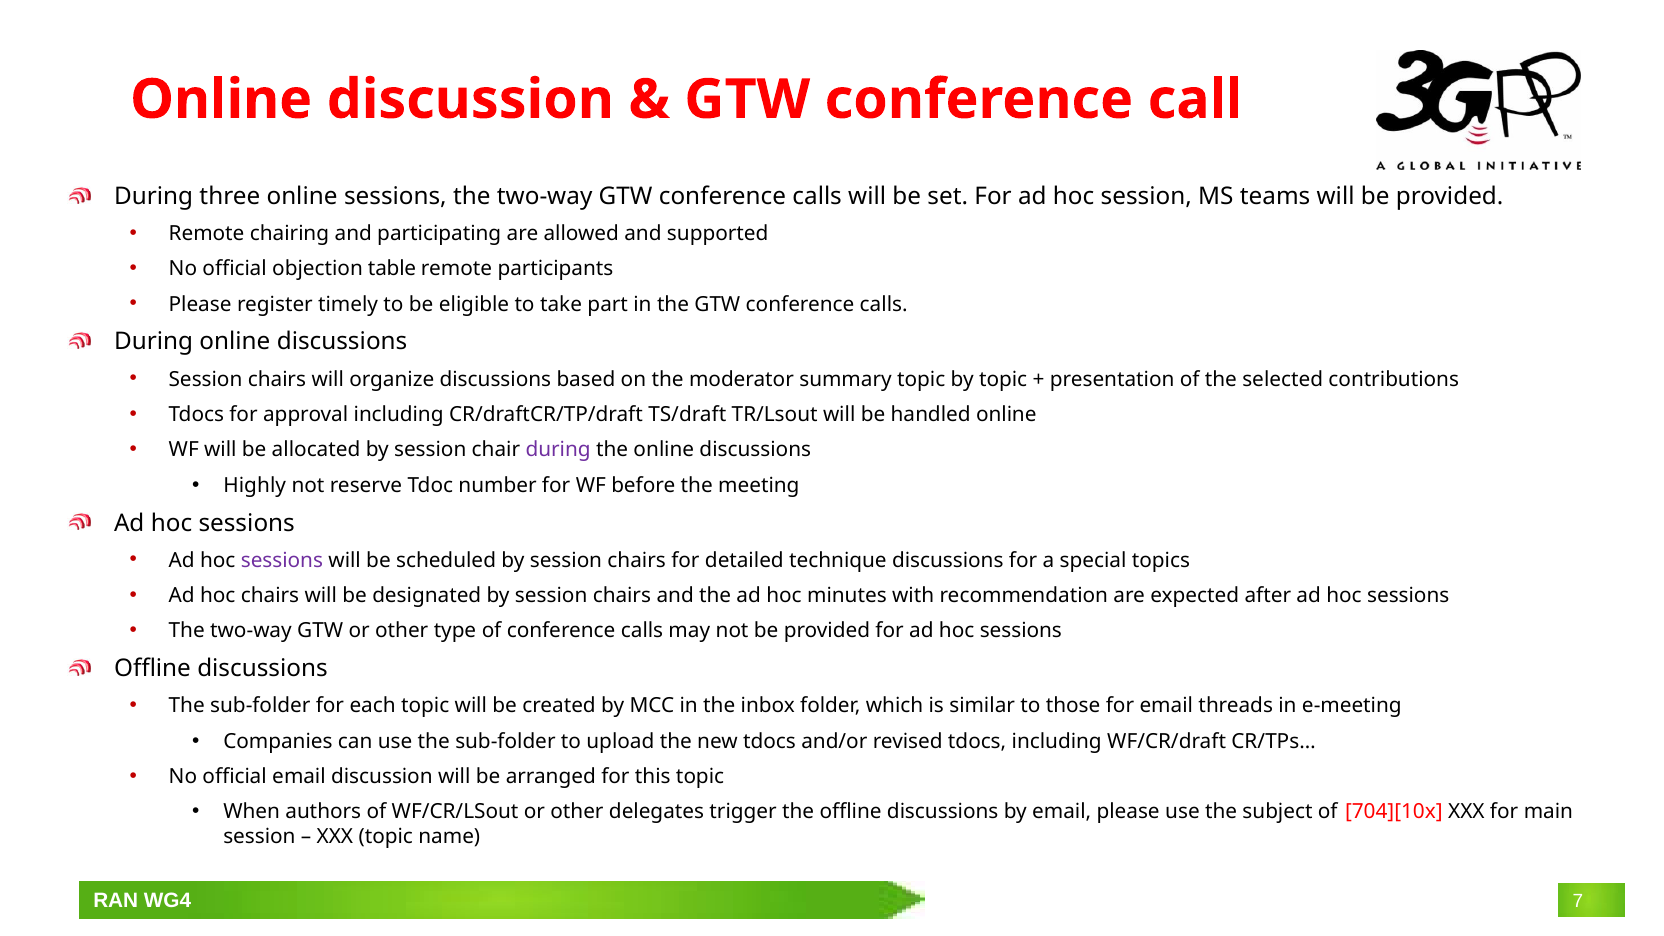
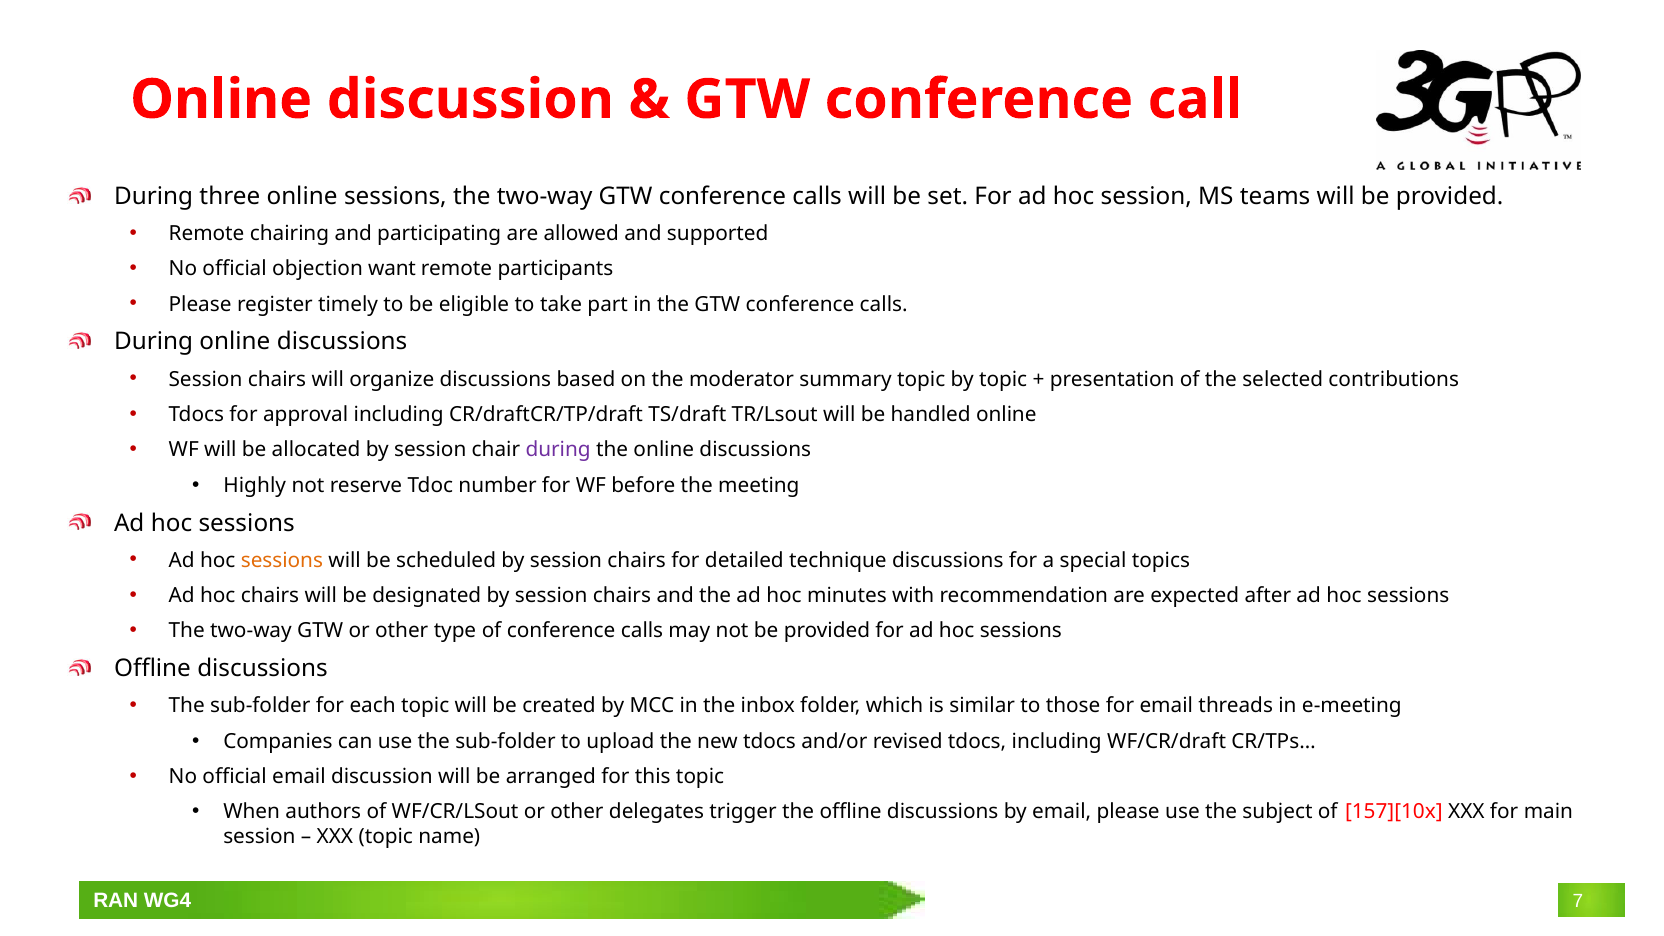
table: table -> want
sessions at (282, 560) colour: purple -> orange
704][10x: 704][10x -> 157][10x
